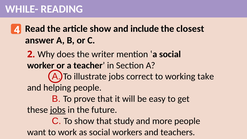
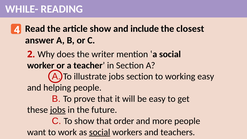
jobs correct: correct -> section
working take: take -> easy
study: study -> order
social at (100, 132) underline: none -> present
